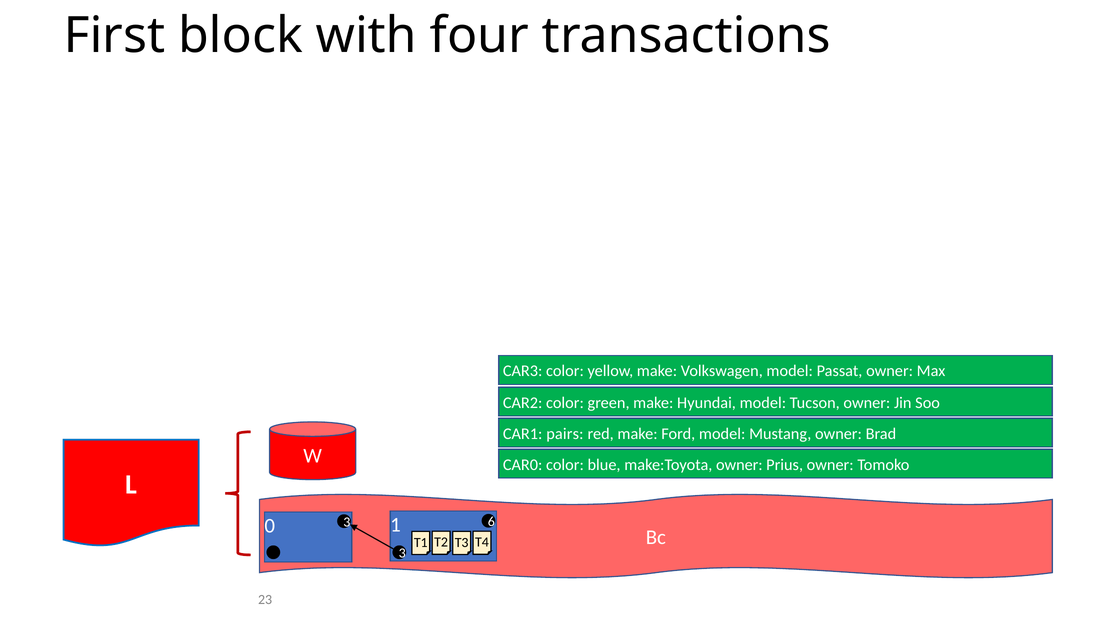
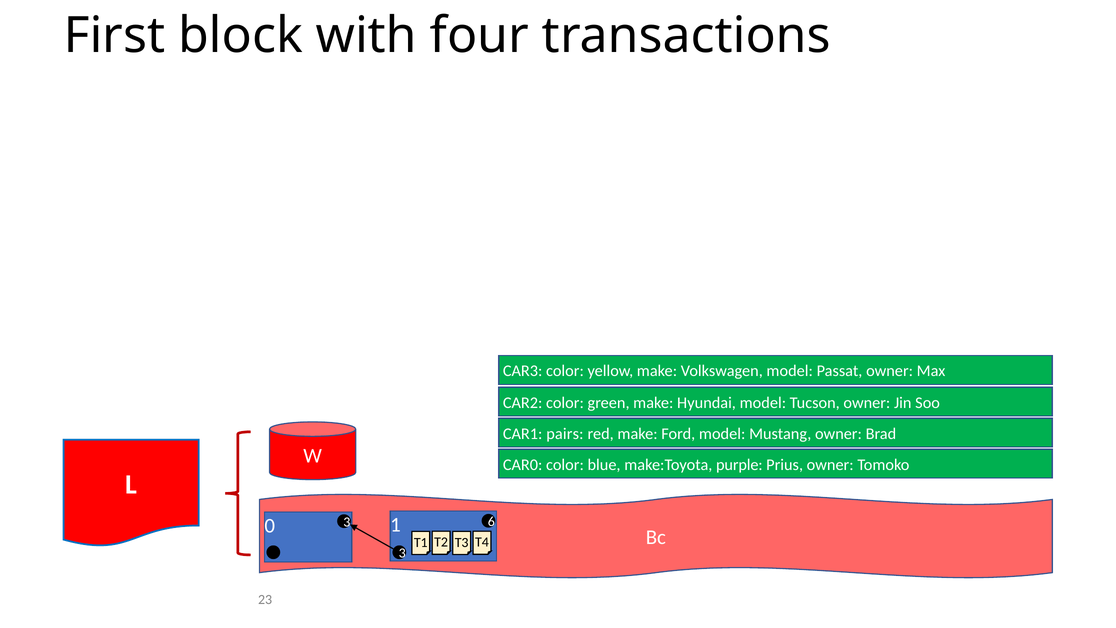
make:Toyota owner: owner -> purple
